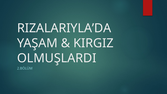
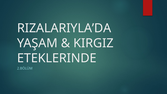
OLMUŞLARDI: OLMUŞLARDI -> ETEKLERINDE
